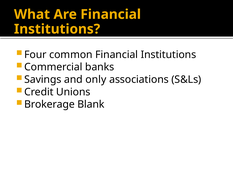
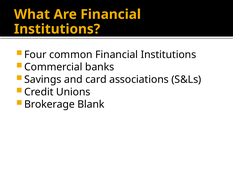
only: only -> card
